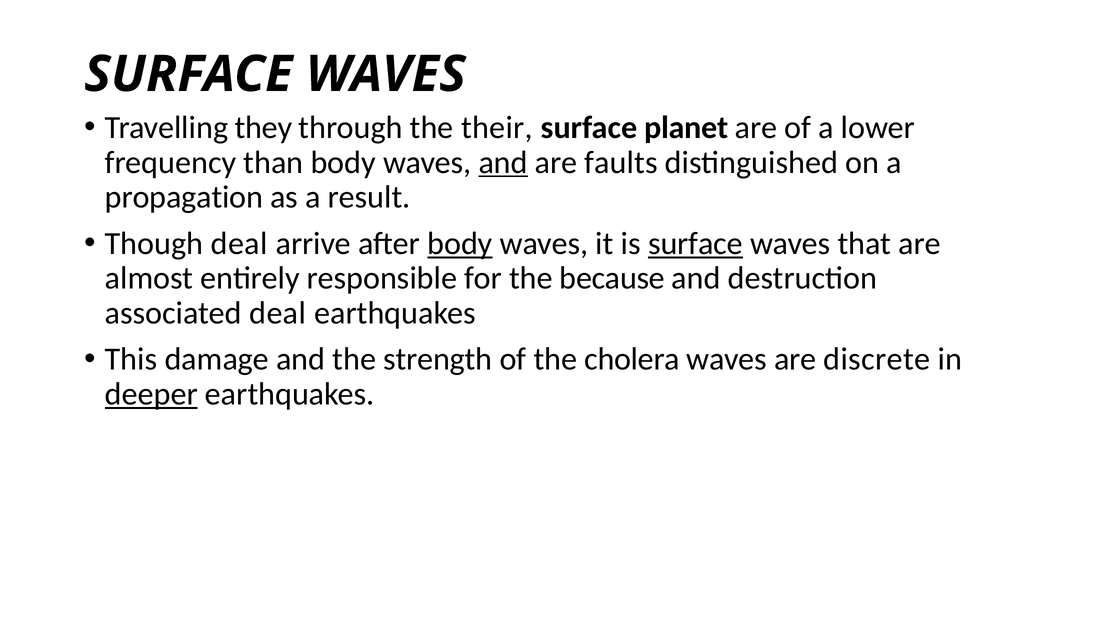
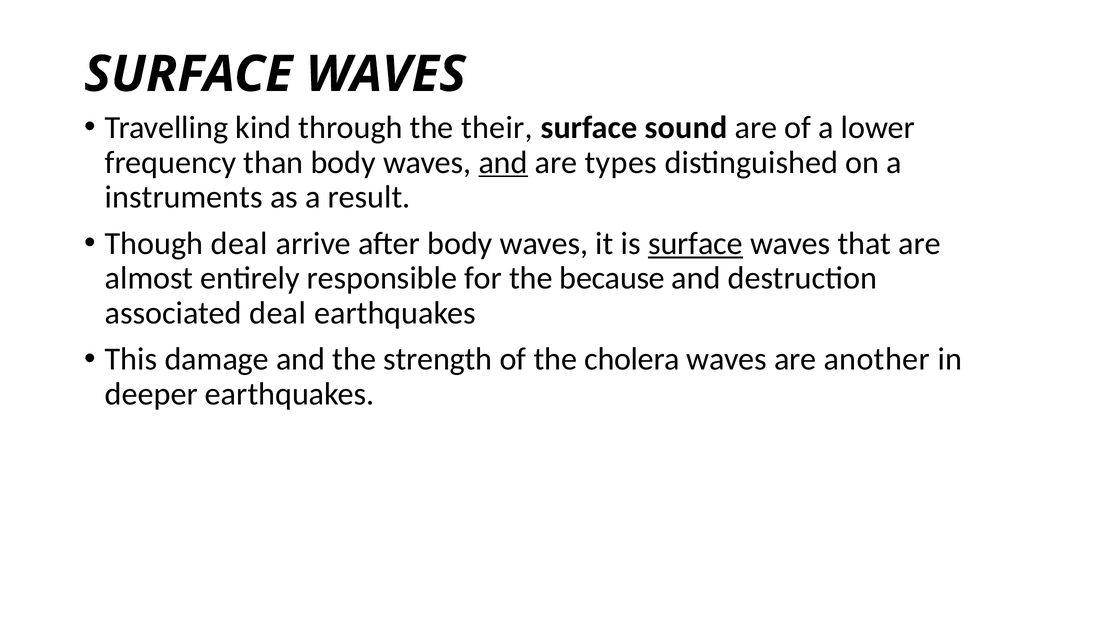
they: they -> kind
planet: planet -> sound
faults: faults -> types
propagation: propagation -> instruments
body at (460, 243) underline: present -> none
discrete: discrete -> another
deeper underline: present -> none
